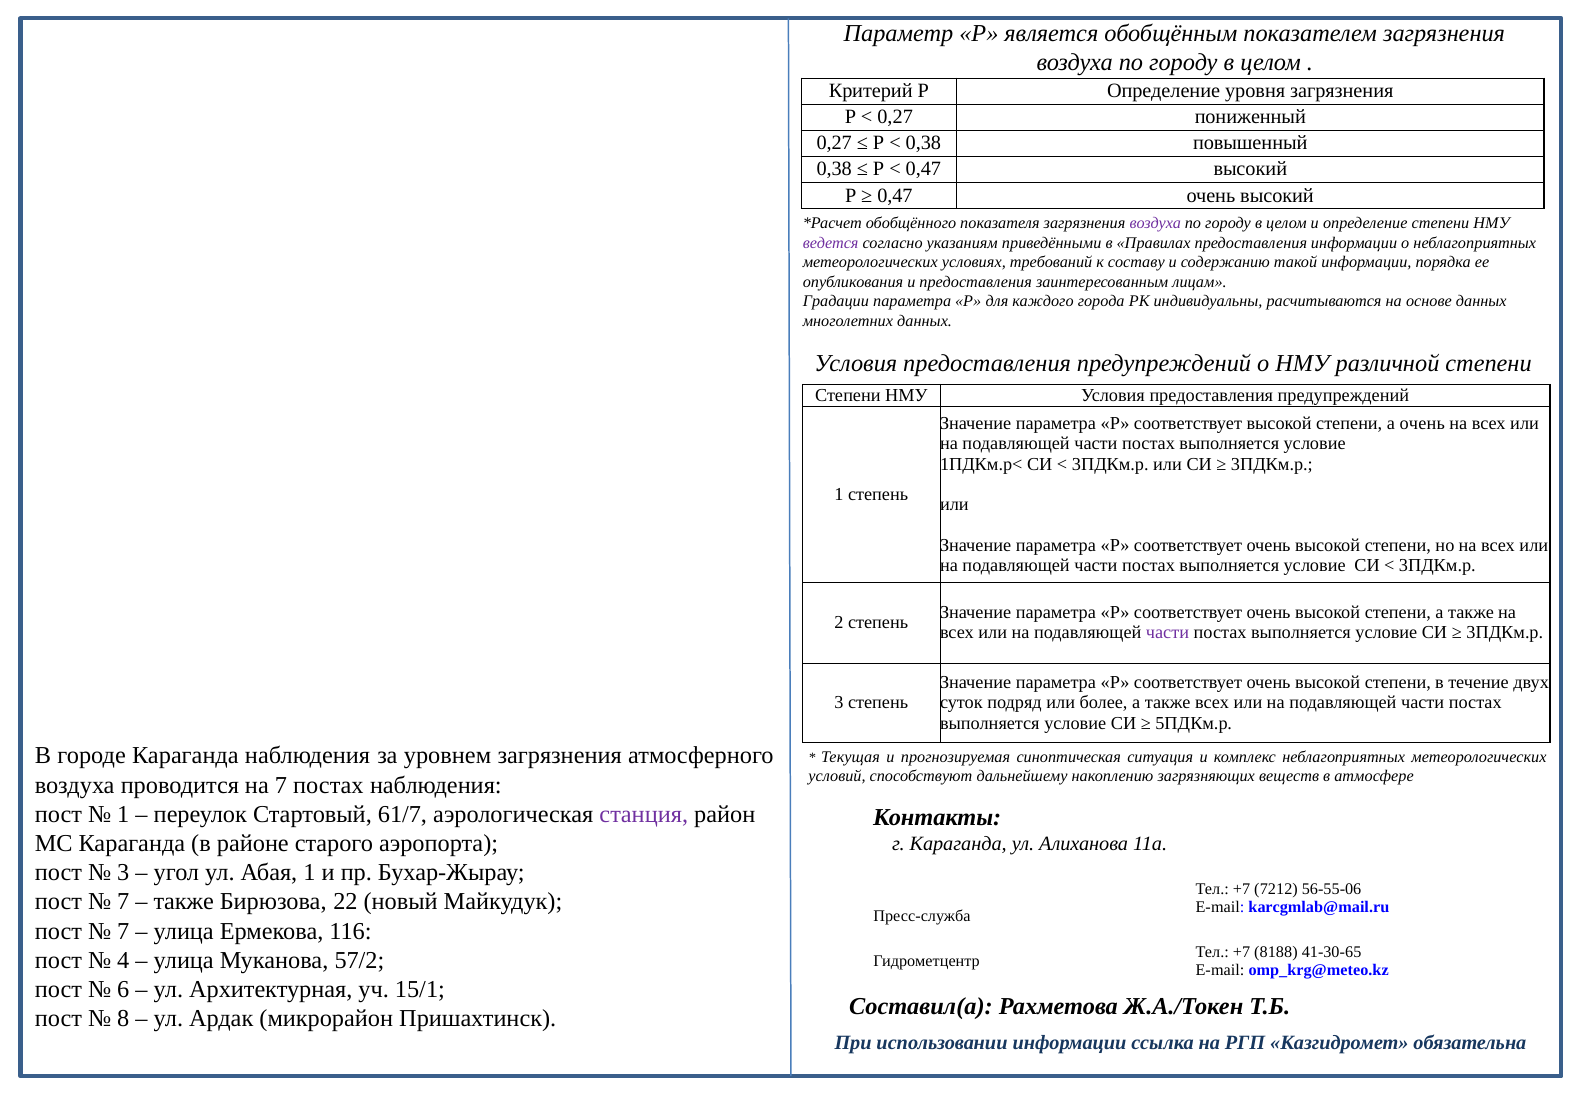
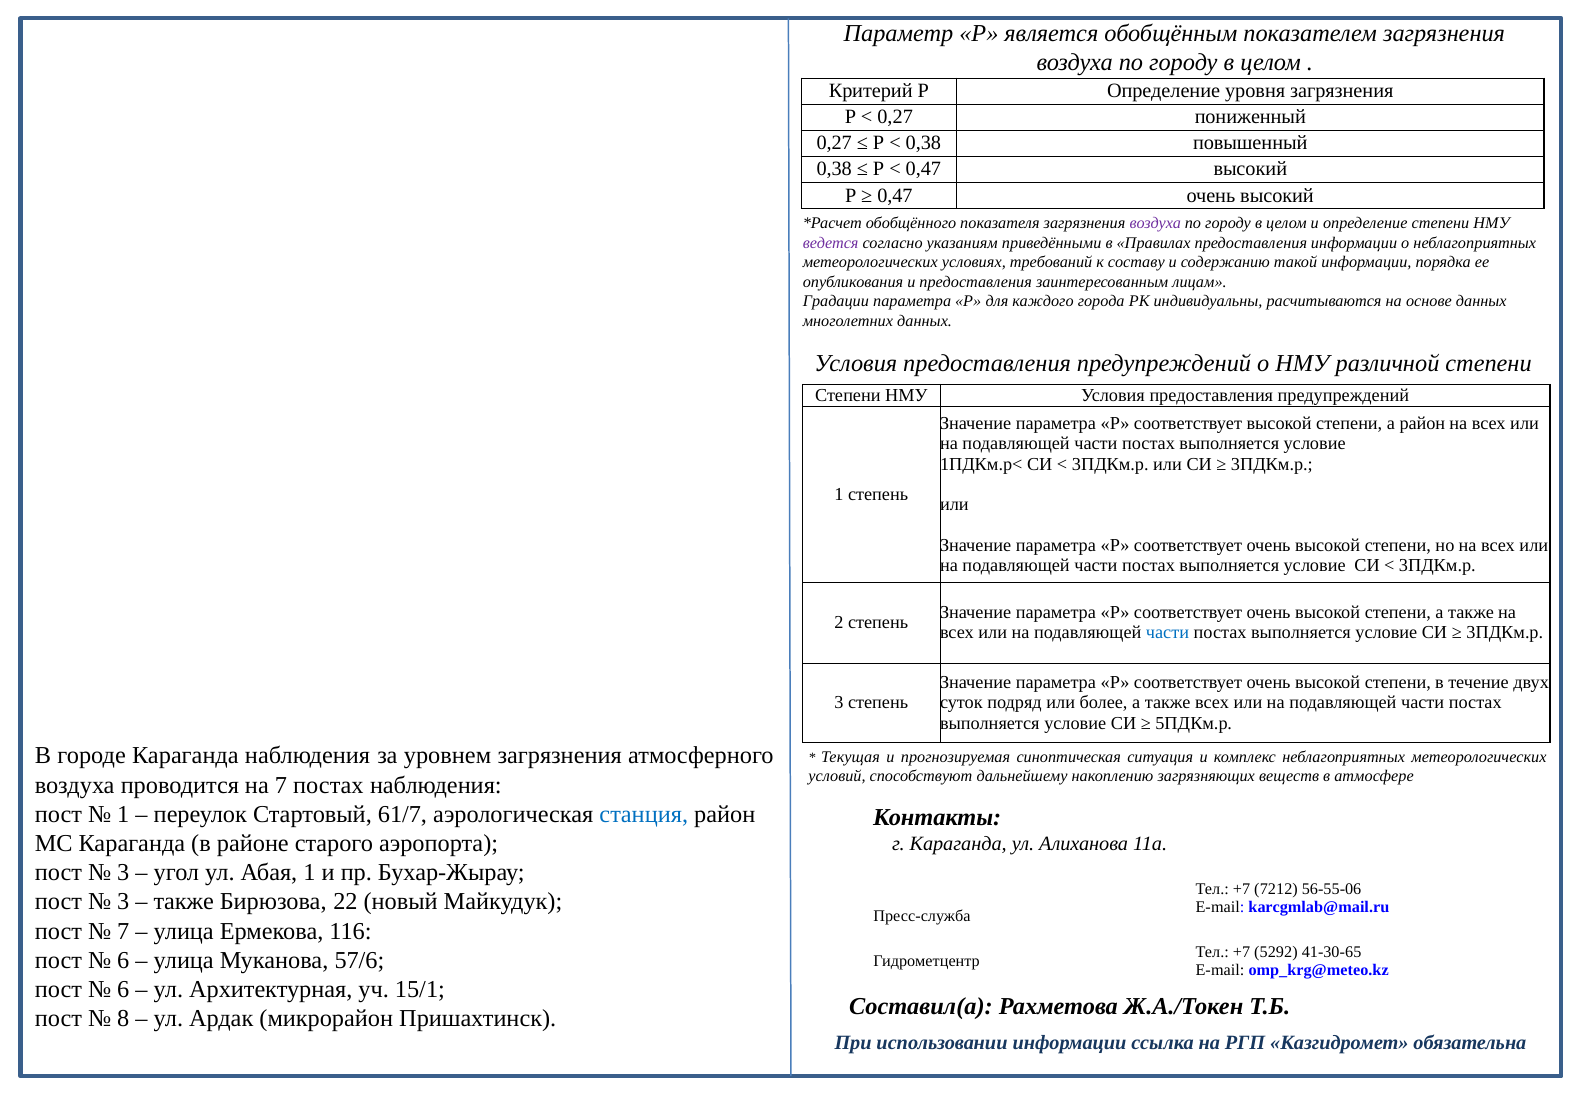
а очень: очень -> район
части at (1167, 633) colour: purple -> blue
станция colour: purple -> blue
7 at (123, 902): 7 -> 3
8188: 8188 -> 5292
4 at (123, 960): 4 -> 6
57/2: 57/2 -> 57/6
